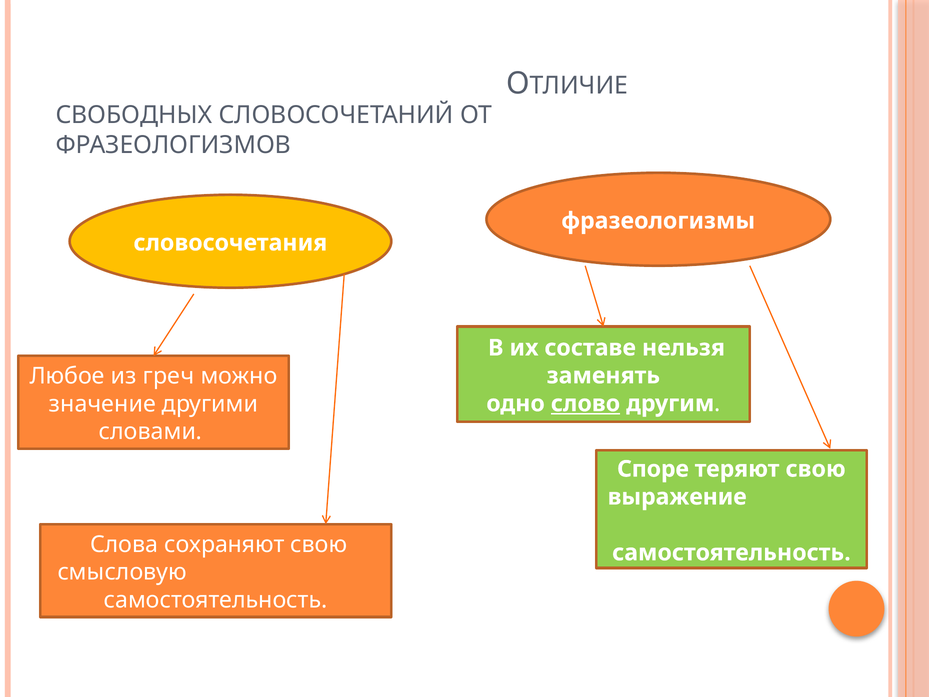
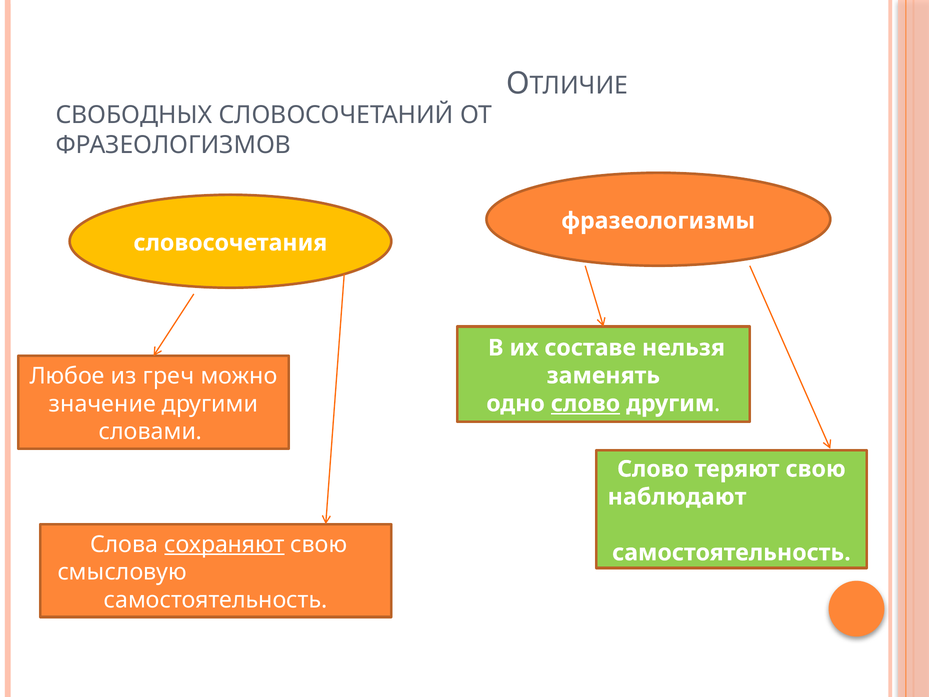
Споре at (653, 469): Споре -> Слово
выражение: выражение -> наблюдают
сохраняют underline: none -> present
